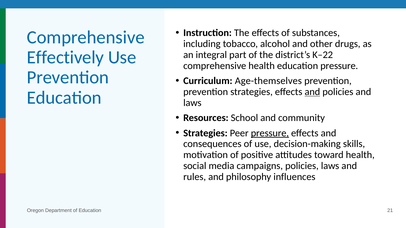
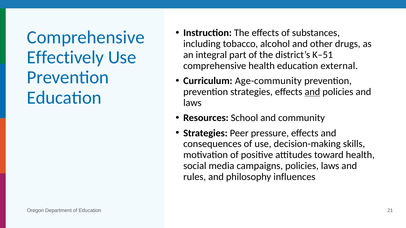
K–22: K–22 -> K–51
education pressure: pressure -> external
Age-themselves: Age-themselves -> Age-community
pressure at (270, 133) underline: present -> none
